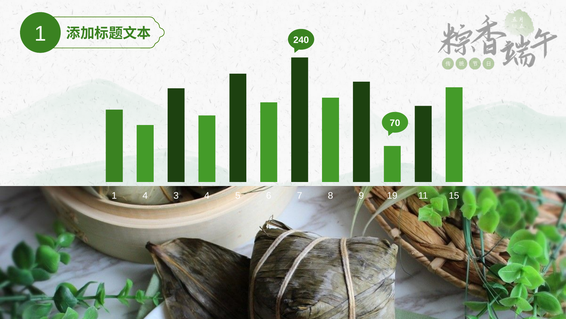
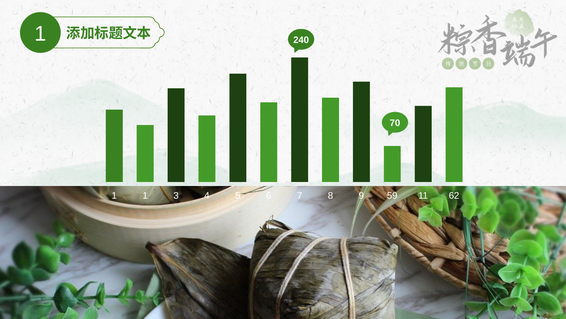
4 at (145, 195): 4 -> 1
19: 19 -> 59
15: 15 -> 62
